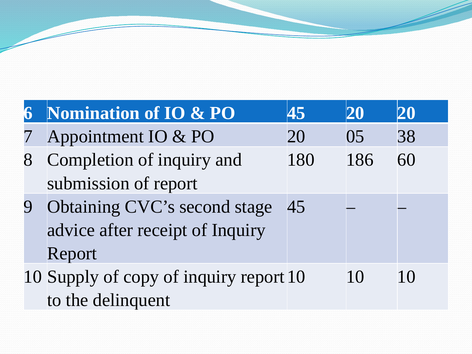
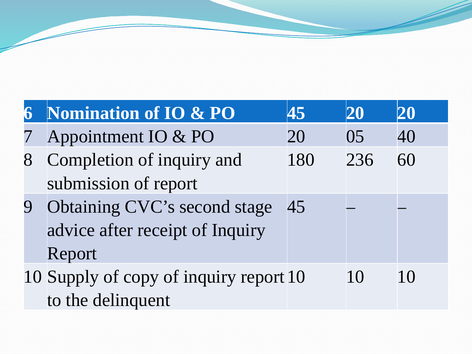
38: 38 -> 40
186: 186 -> 236
